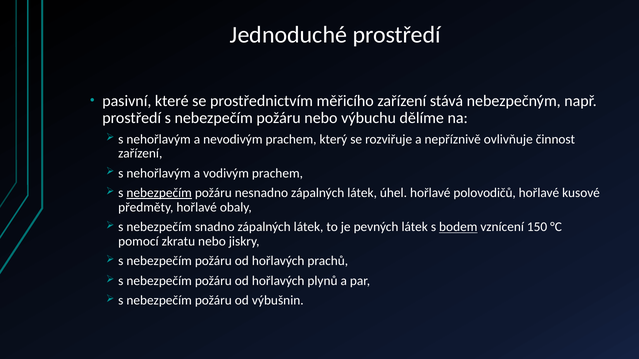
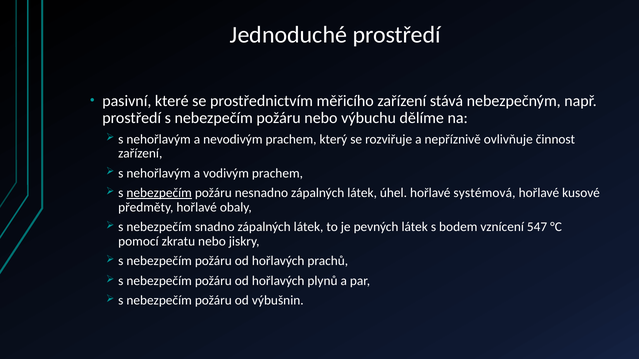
polovodičů: polovodičů -> systémová
bodem underline: present -> none
150: 150 -> 547
